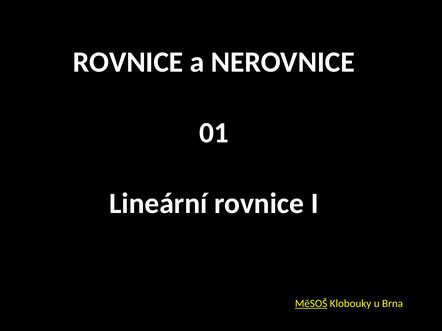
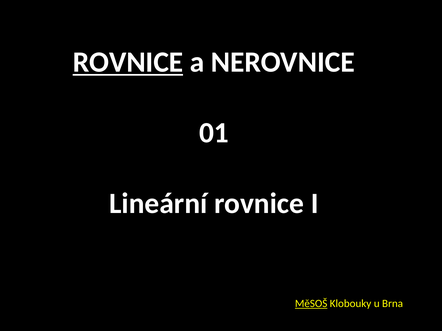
ROVNICE at (128, 62) underline: none -> present
